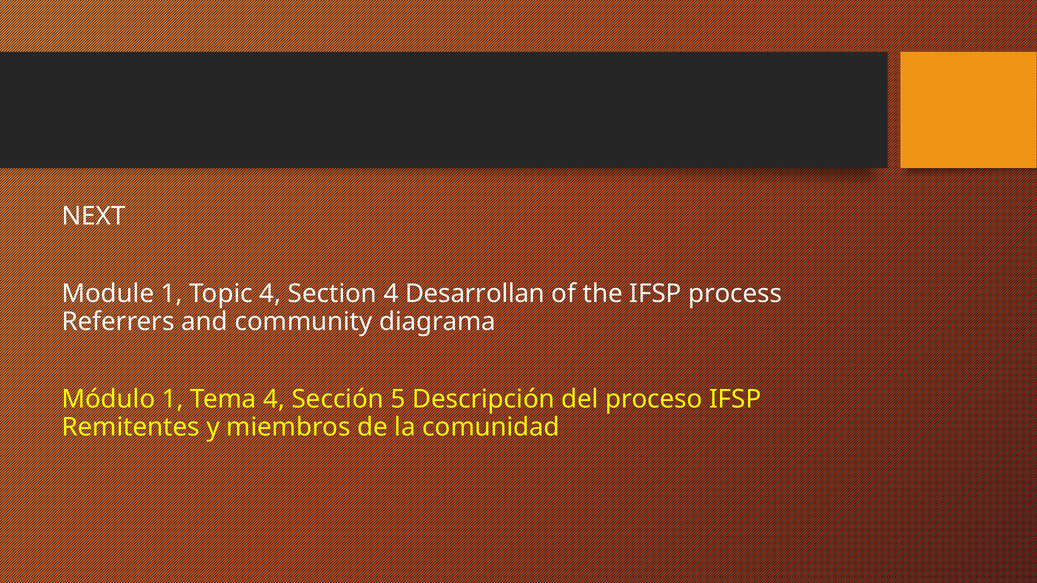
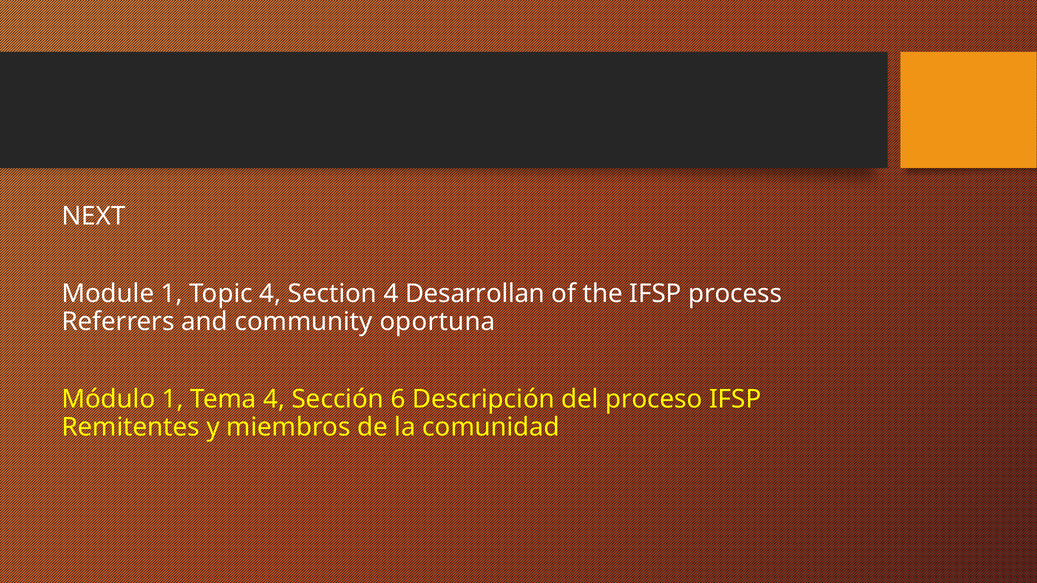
diagrama: diagrama -> oportuna
5: 5 -> 6
